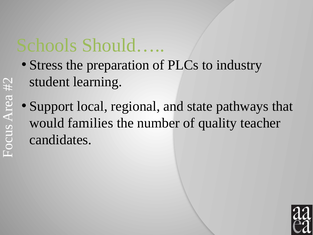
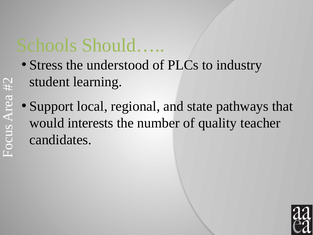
preparation: preparation -> understood
families: families -> interests
